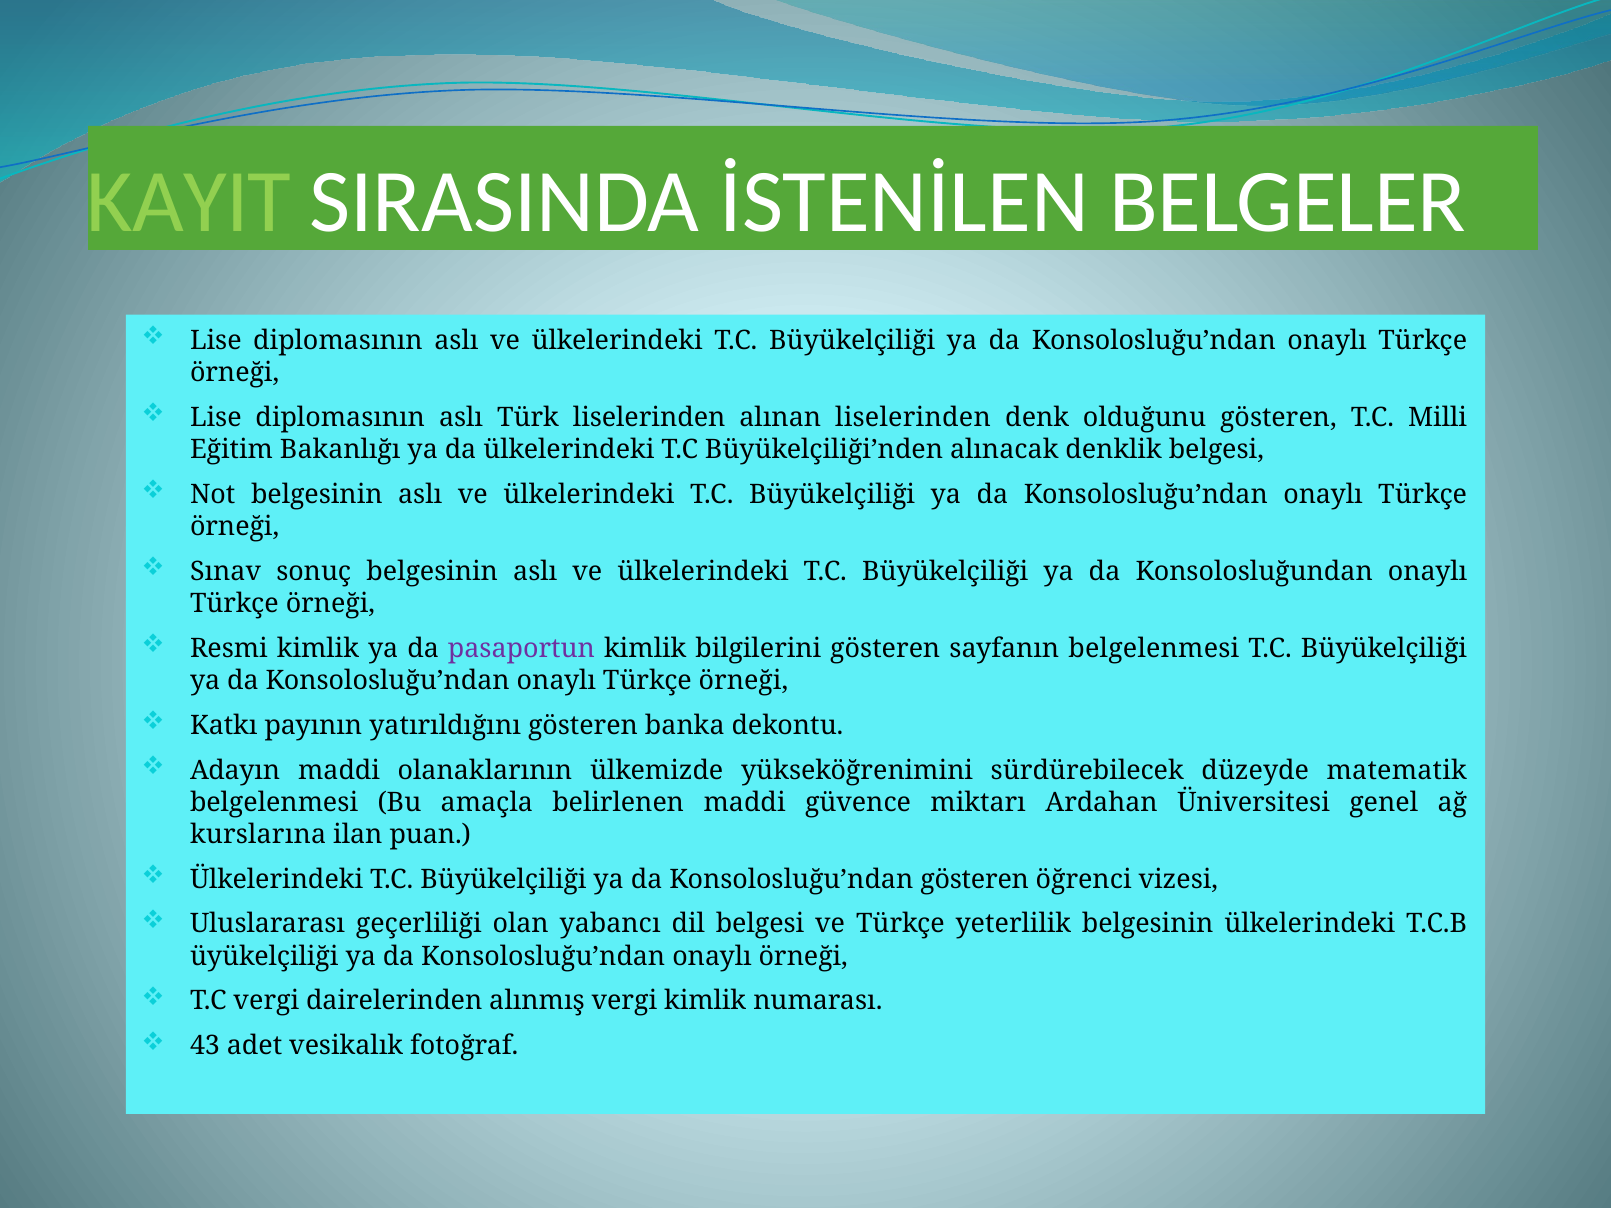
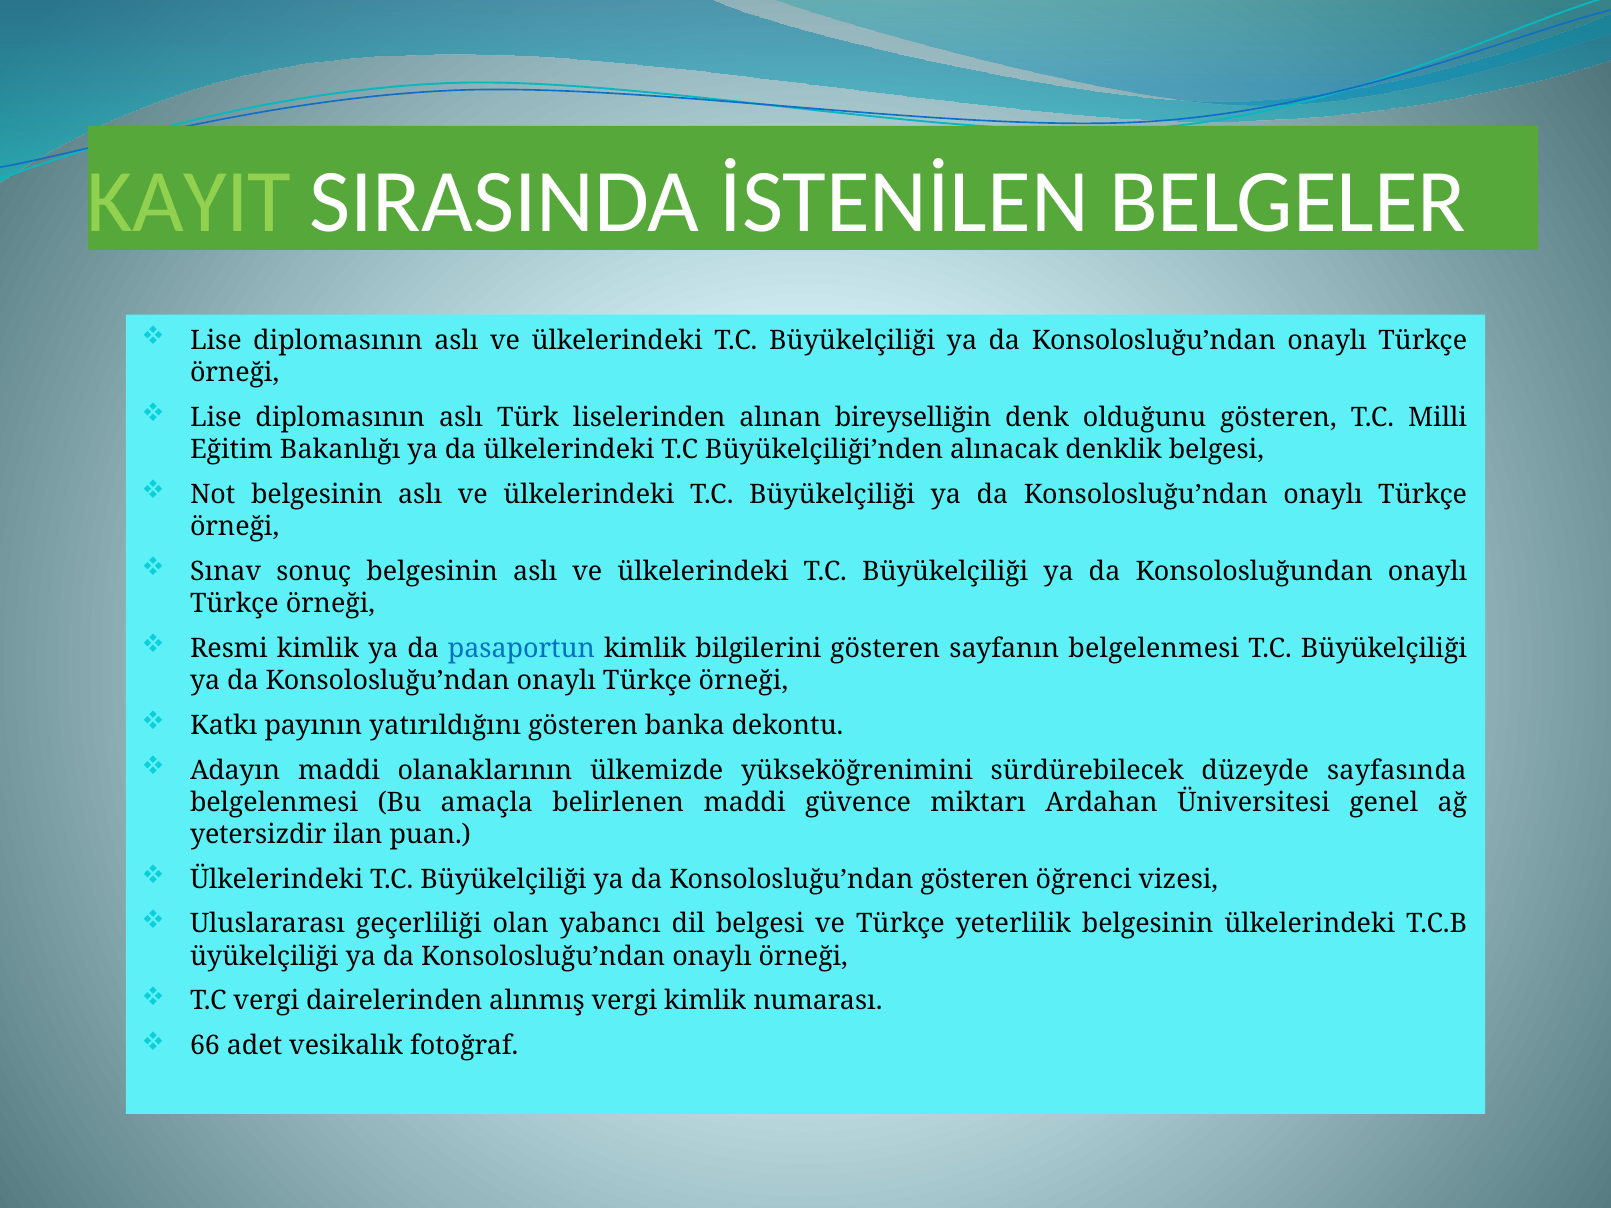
alınan liselerinden: liselerinden -> bireyselliğin
pasaportun colour: purple -> blue
matematik: matematik -> sayfasında
kurslarına: kurslarına -> yetersizdir
43: 43 -> 66
